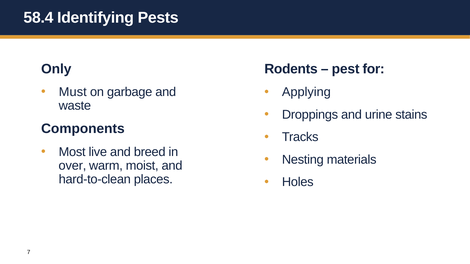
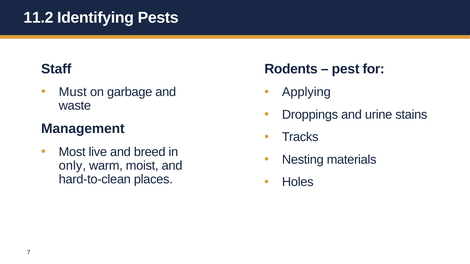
58.4: 58.4 -> 11.2
Only: Only -> Staff
Components: Components -> Management
over: over -> only
